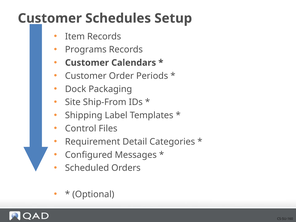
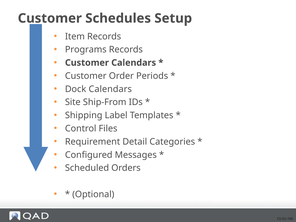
Dock Packaging: Packaging -> Calendars
